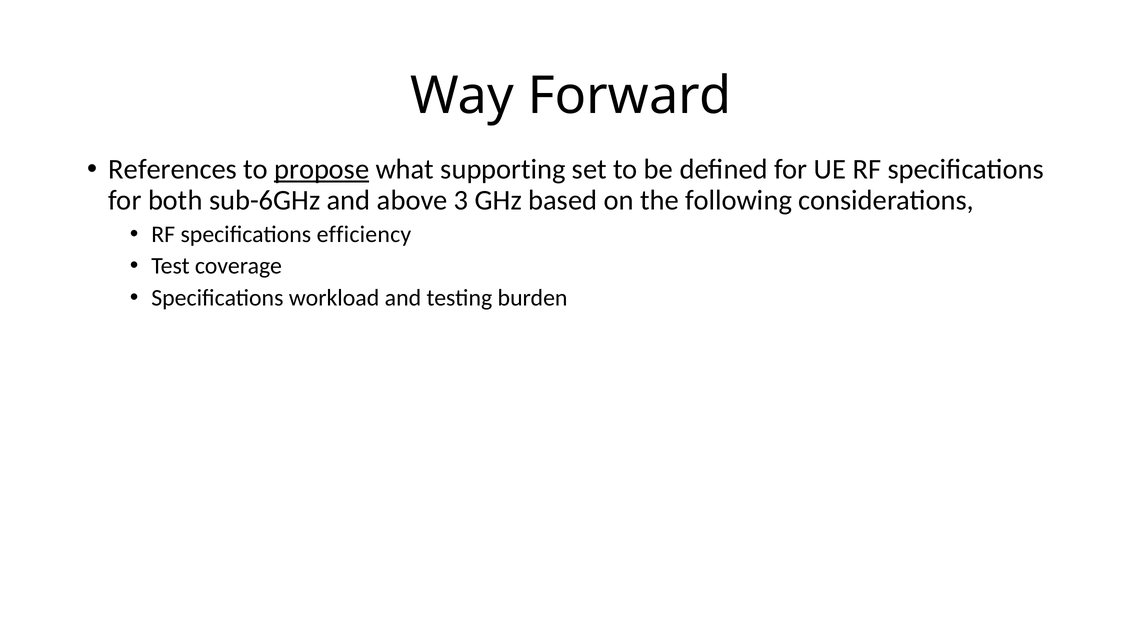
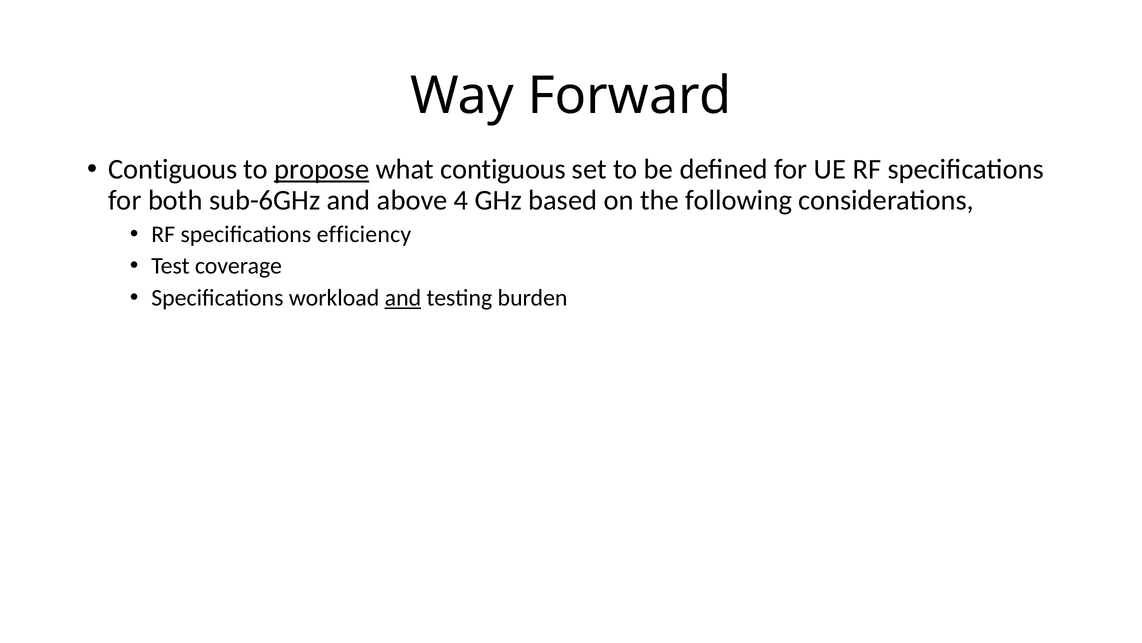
References at (173, 169): References -> Contiguous
what supporting: supporting -> contiguous
3: 3 -> 4
and at (403, 298) underline: none -> present
